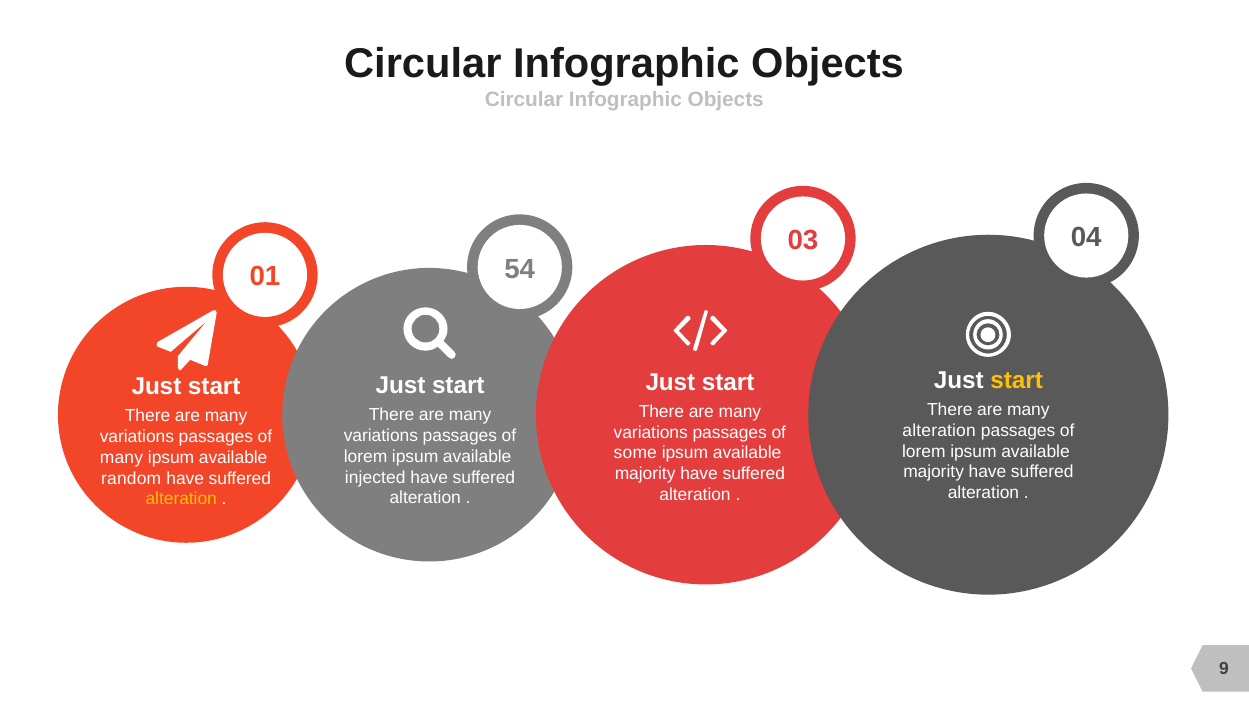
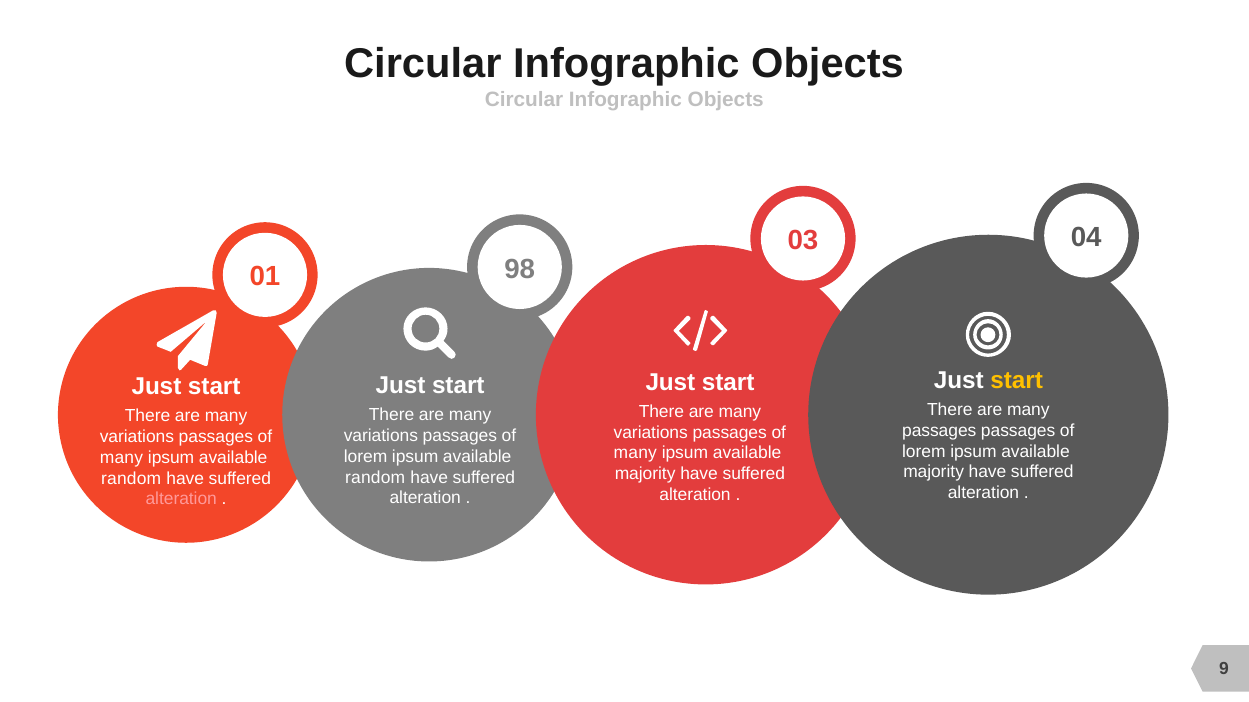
54: 54 -> 98
alteration at (939, 431): alteration -> passages
some at (635, 454): some -> many
injected at (375, 478): injected -> random
alteration at (181, 499) colour: yellow -> pink
